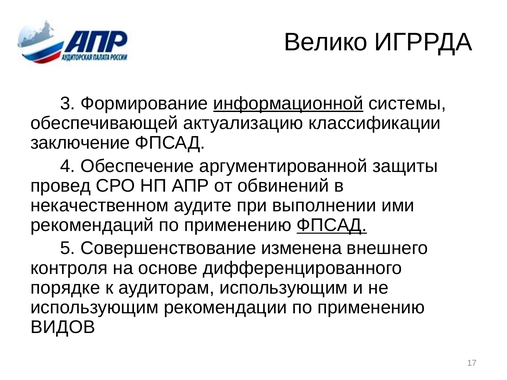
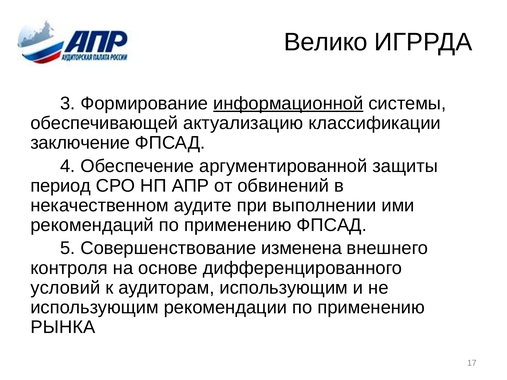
провед: провед -> период
ФПСАД at (332, 225) underline: present -> none
порядке: порядке -> условий
ВИДОВ: ВИДОВ -> РЫНКА
